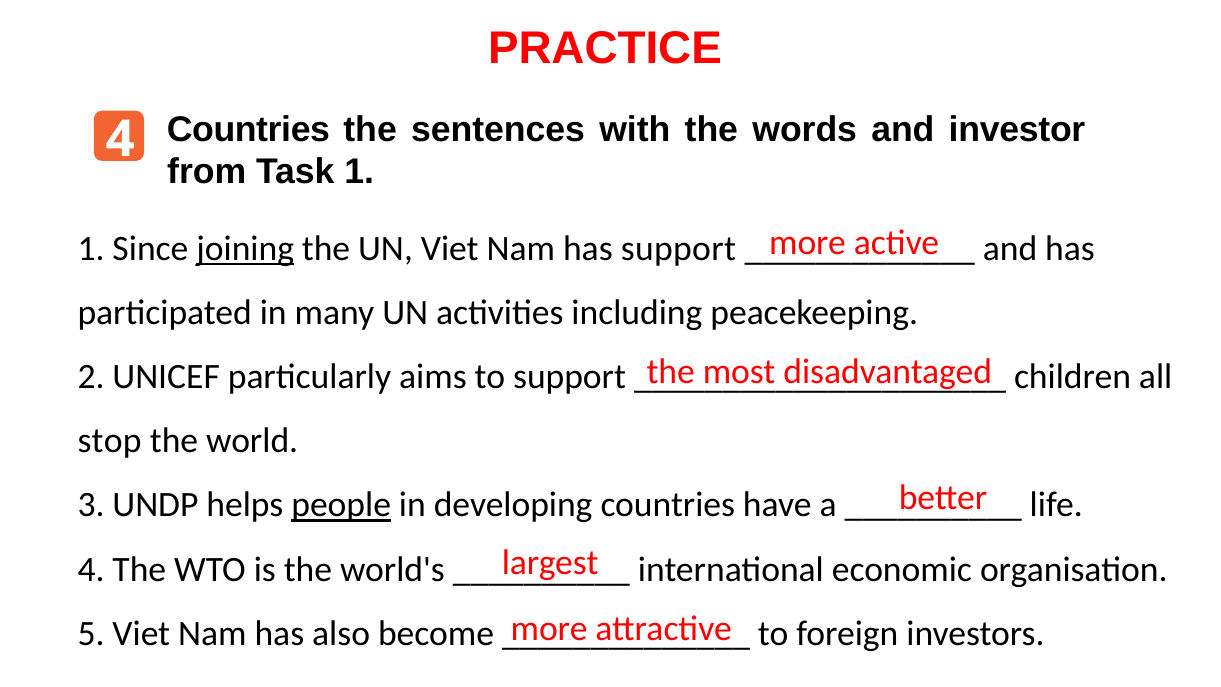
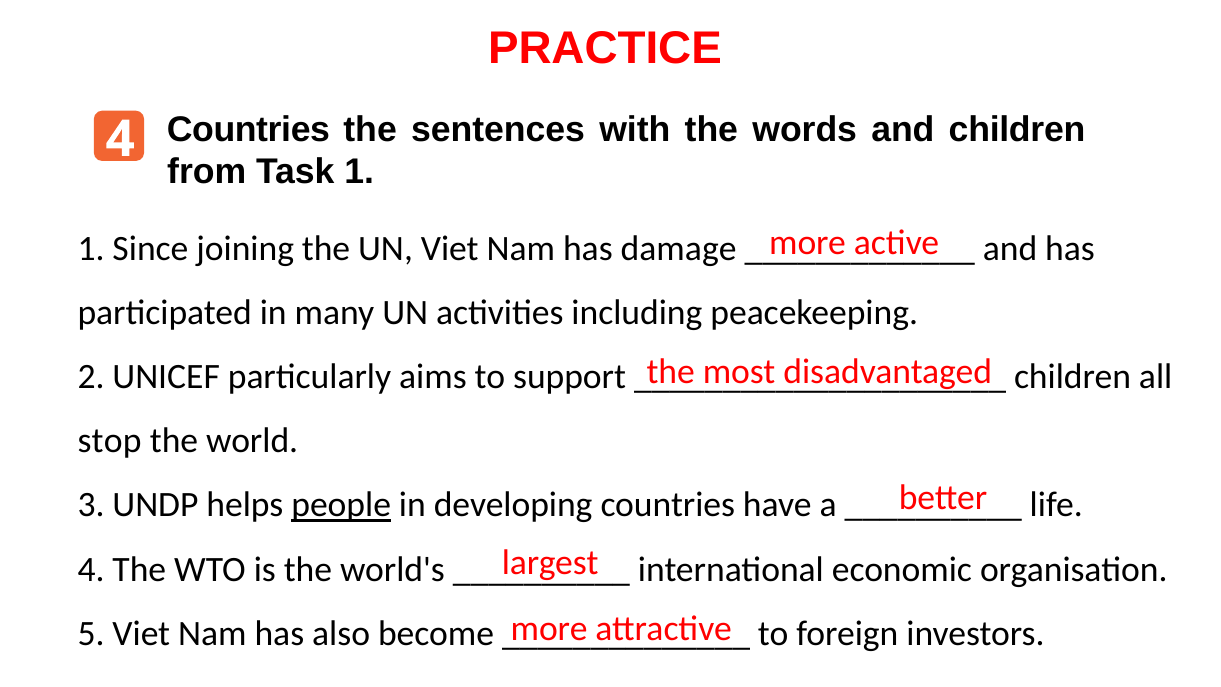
and investor: investor -> children
joining underline: present -> none
has support: support -> damage
